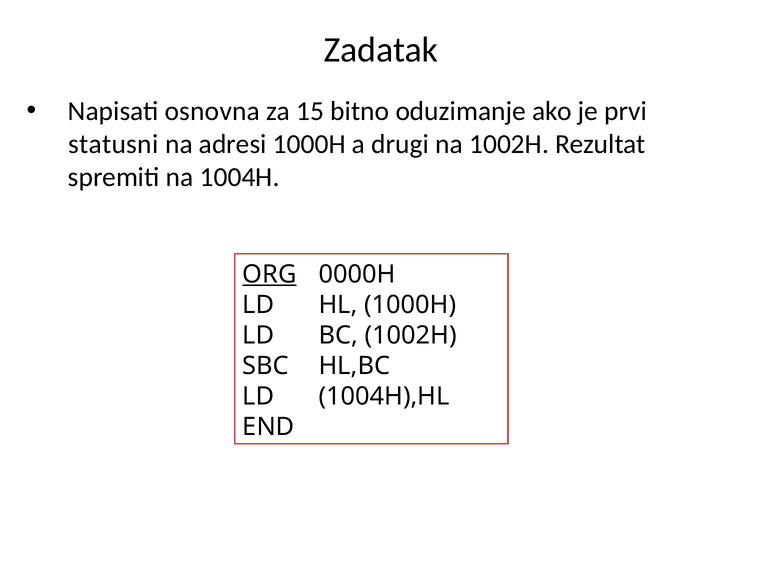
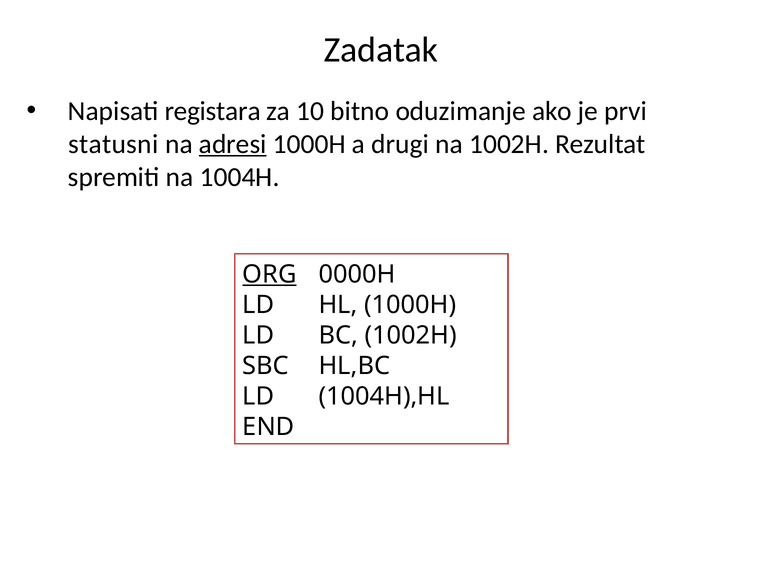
osnovna: osnovna -> registara
15: 15 -> 10
adresi underline: none -> present
